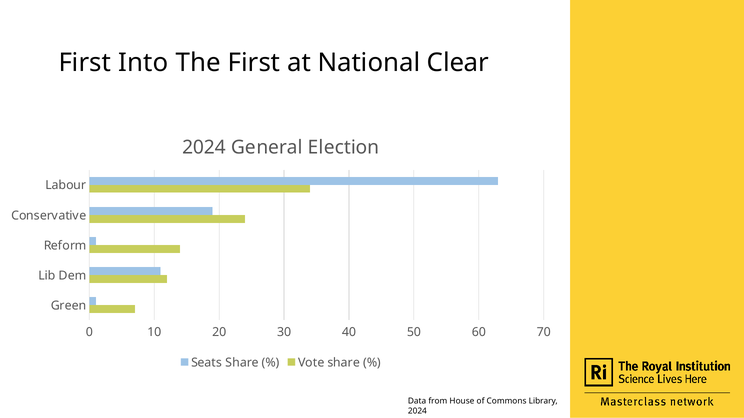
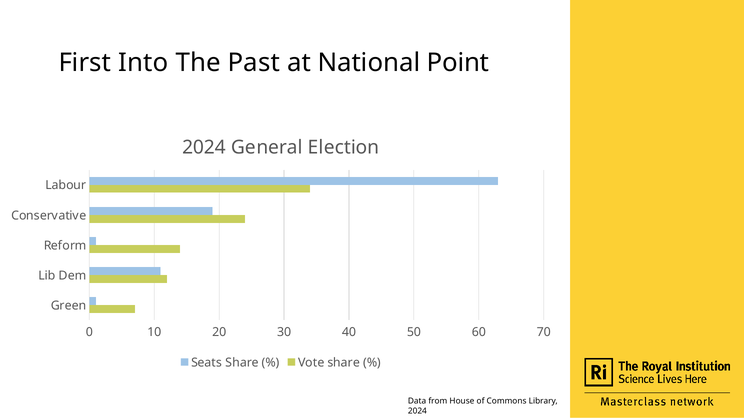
The First: First -> Past
Clear: Clear -> Point
